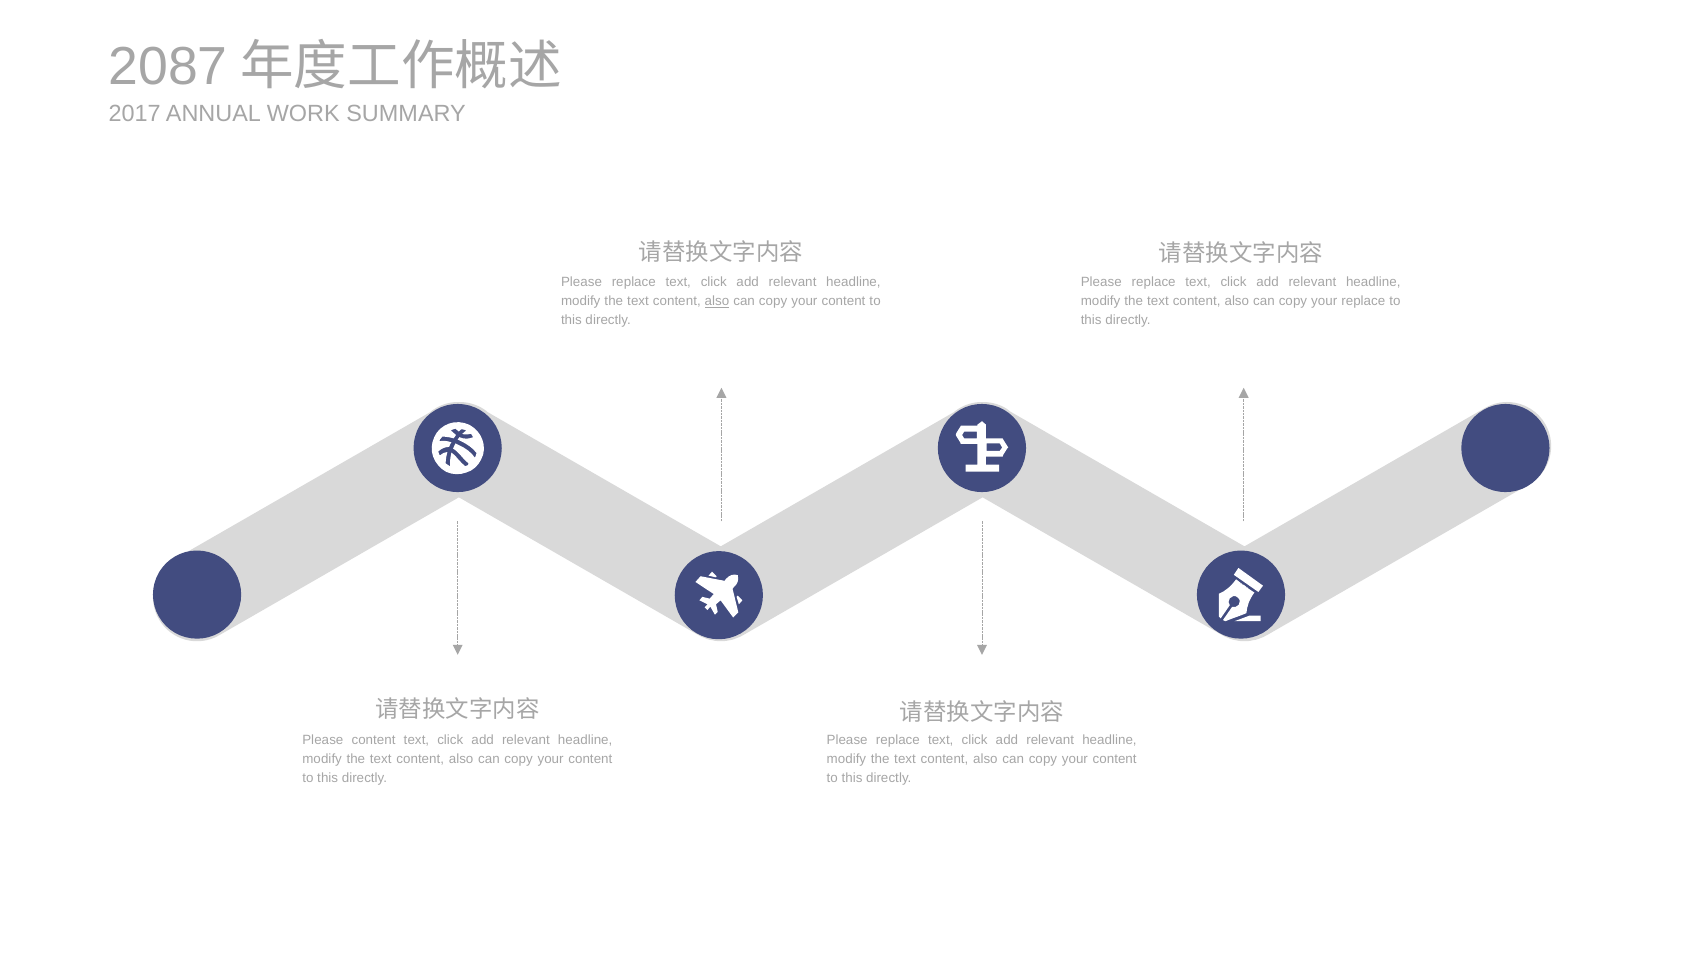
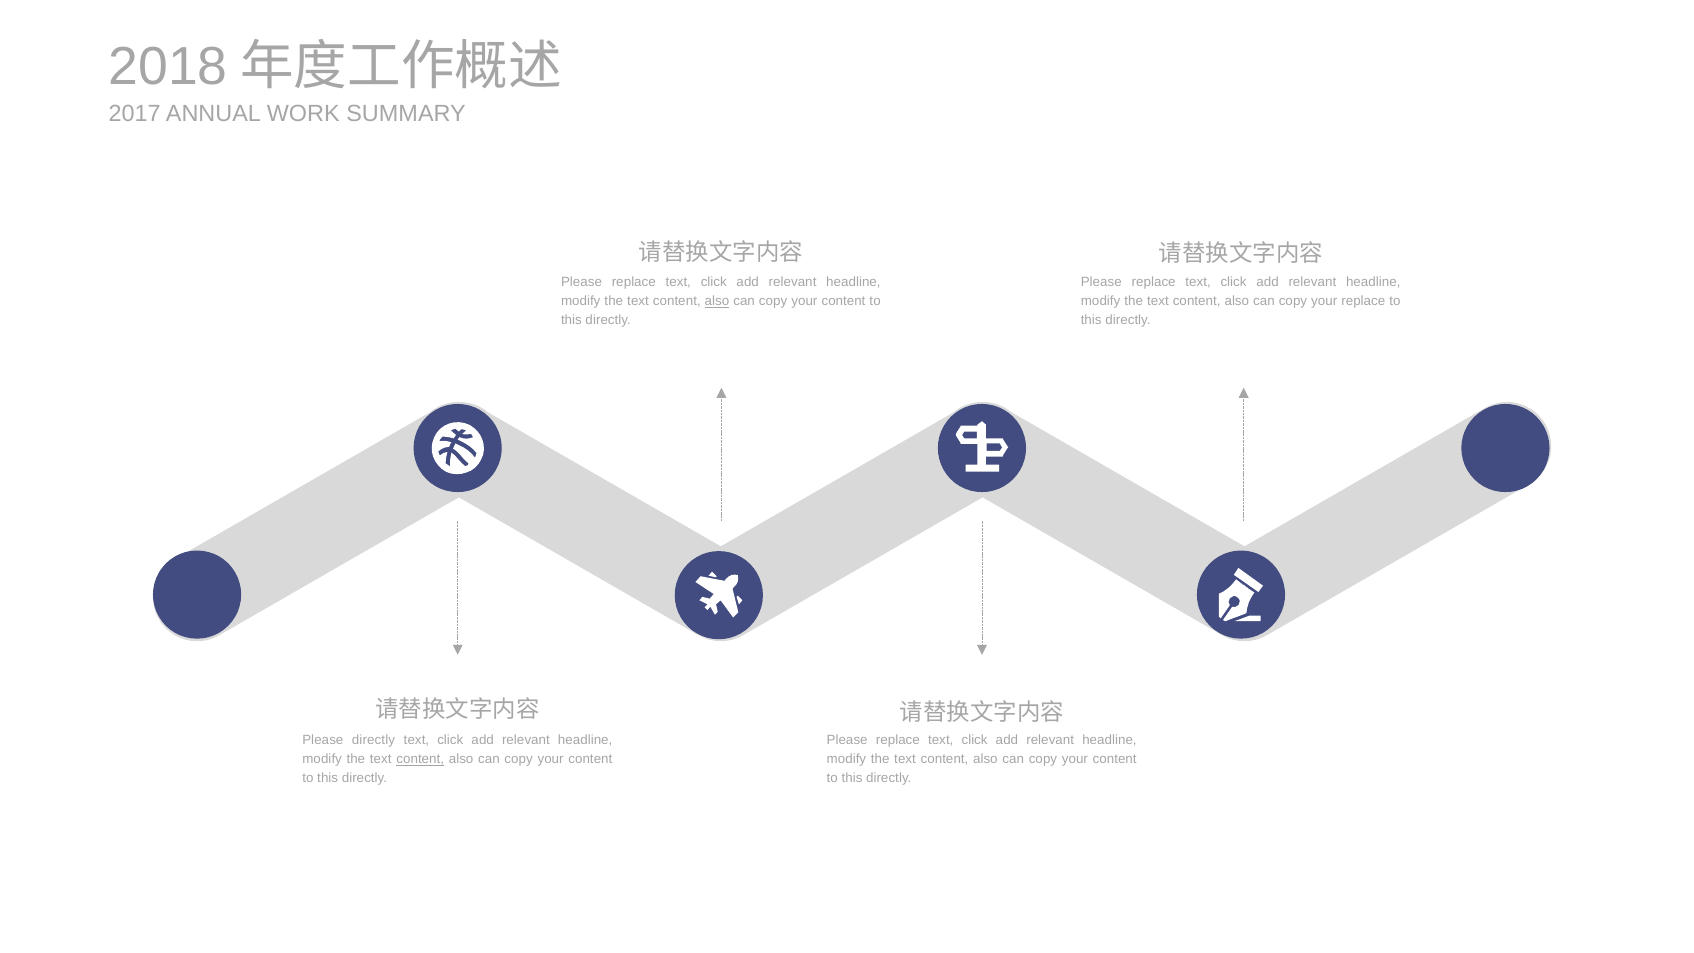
2087: 2087 -> 2018
Please content: content -> directly
content at (420, 759) underline: none -> present
